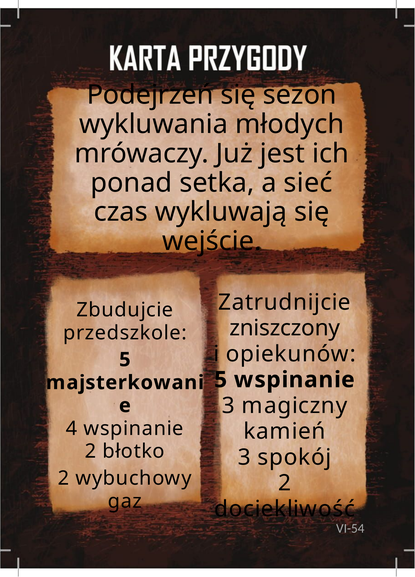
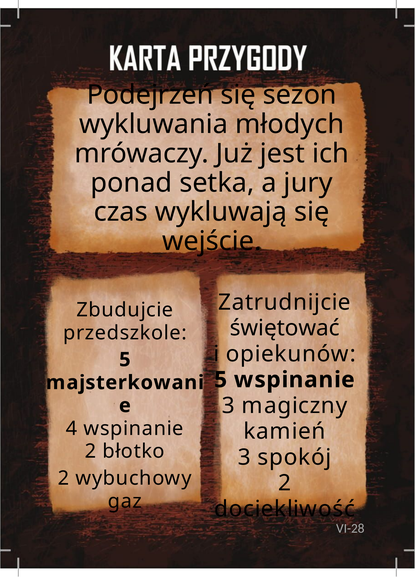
sieć: sieć -> jury
zniszczony: zniszczony -> świętować
VI-54: VI-54 -> VI-28
